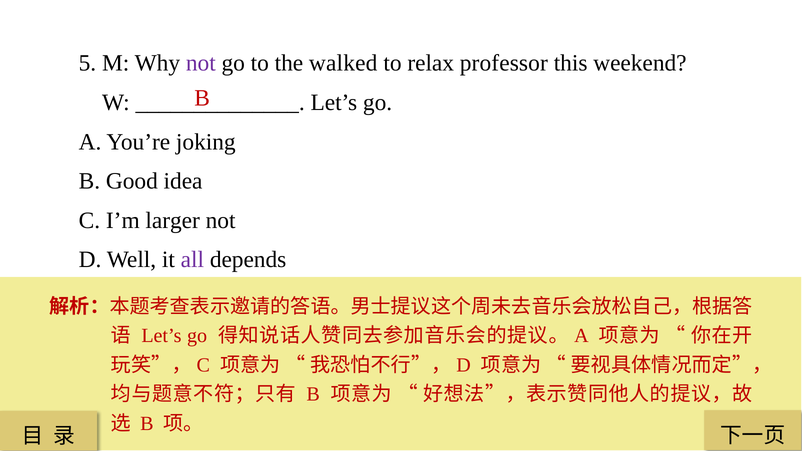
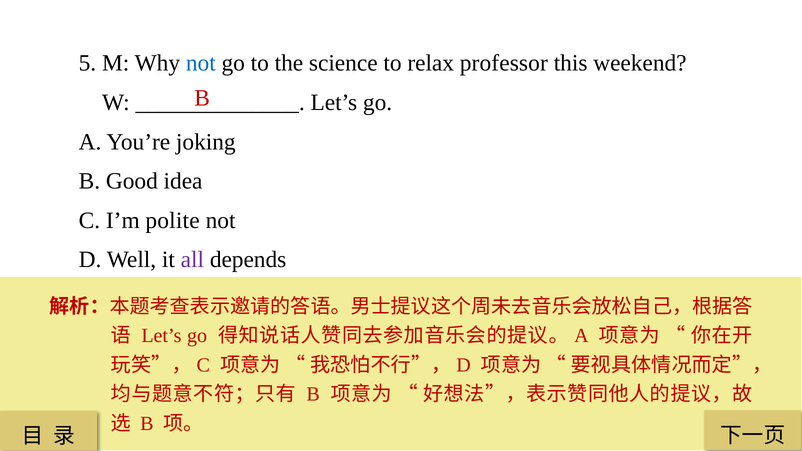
not at (201, 63) colour: purple -> blue
walked: walked -> science
larger: larger -> polite
